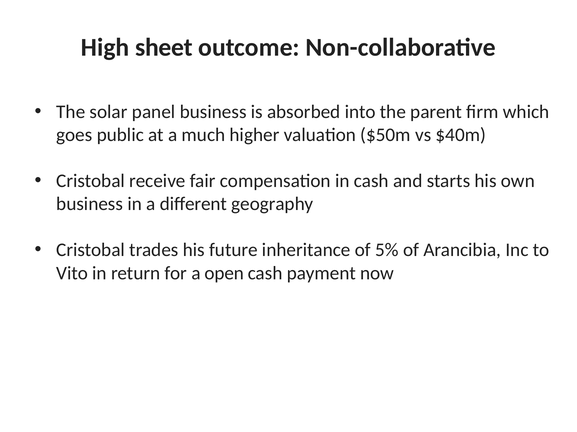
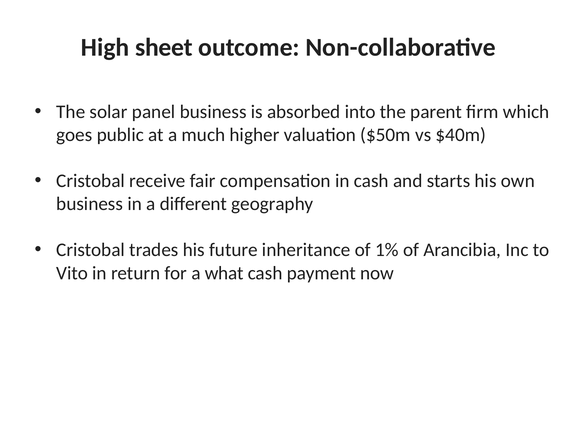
5%: 5% -> 1%
open: open -> what
